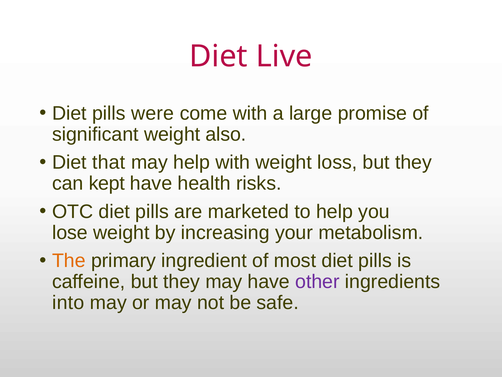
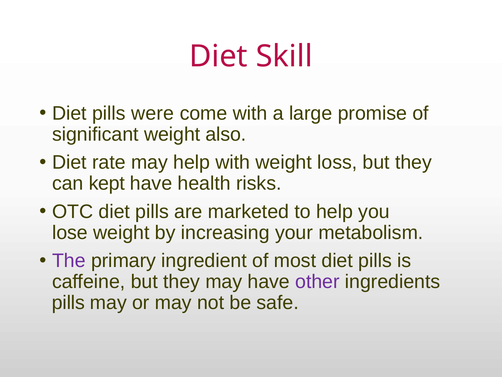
Live: Live -> Skill
that: that -> rate
The colour: orange -> purple
into at (68, 302): into -> pills
